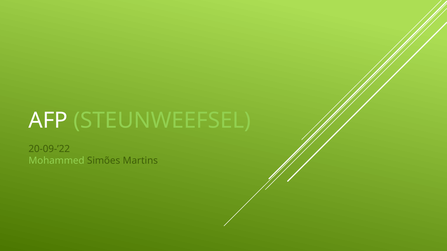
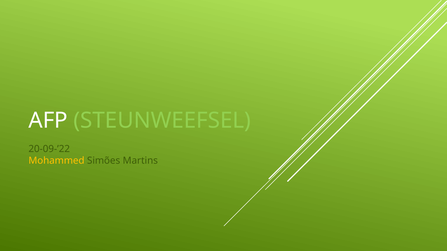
Mohammed colour: light green -> yellow
